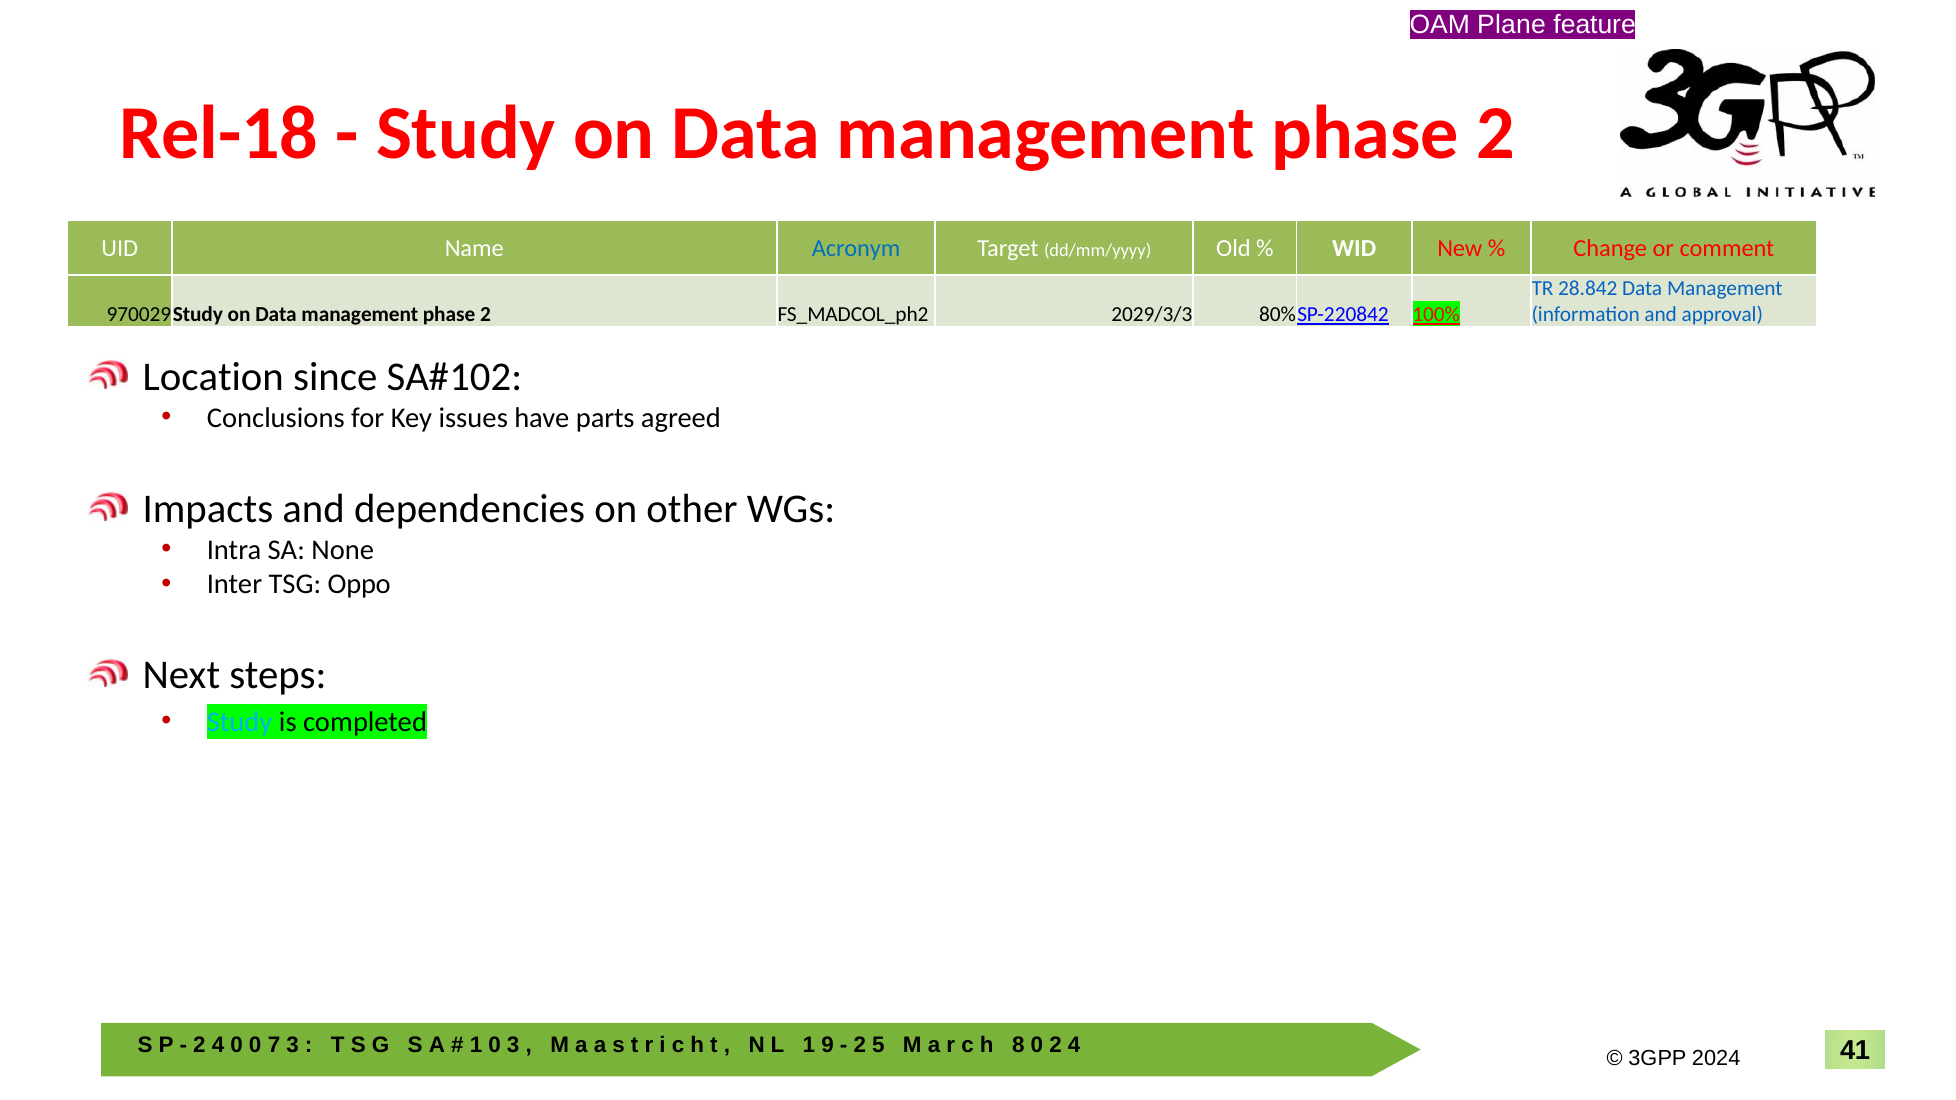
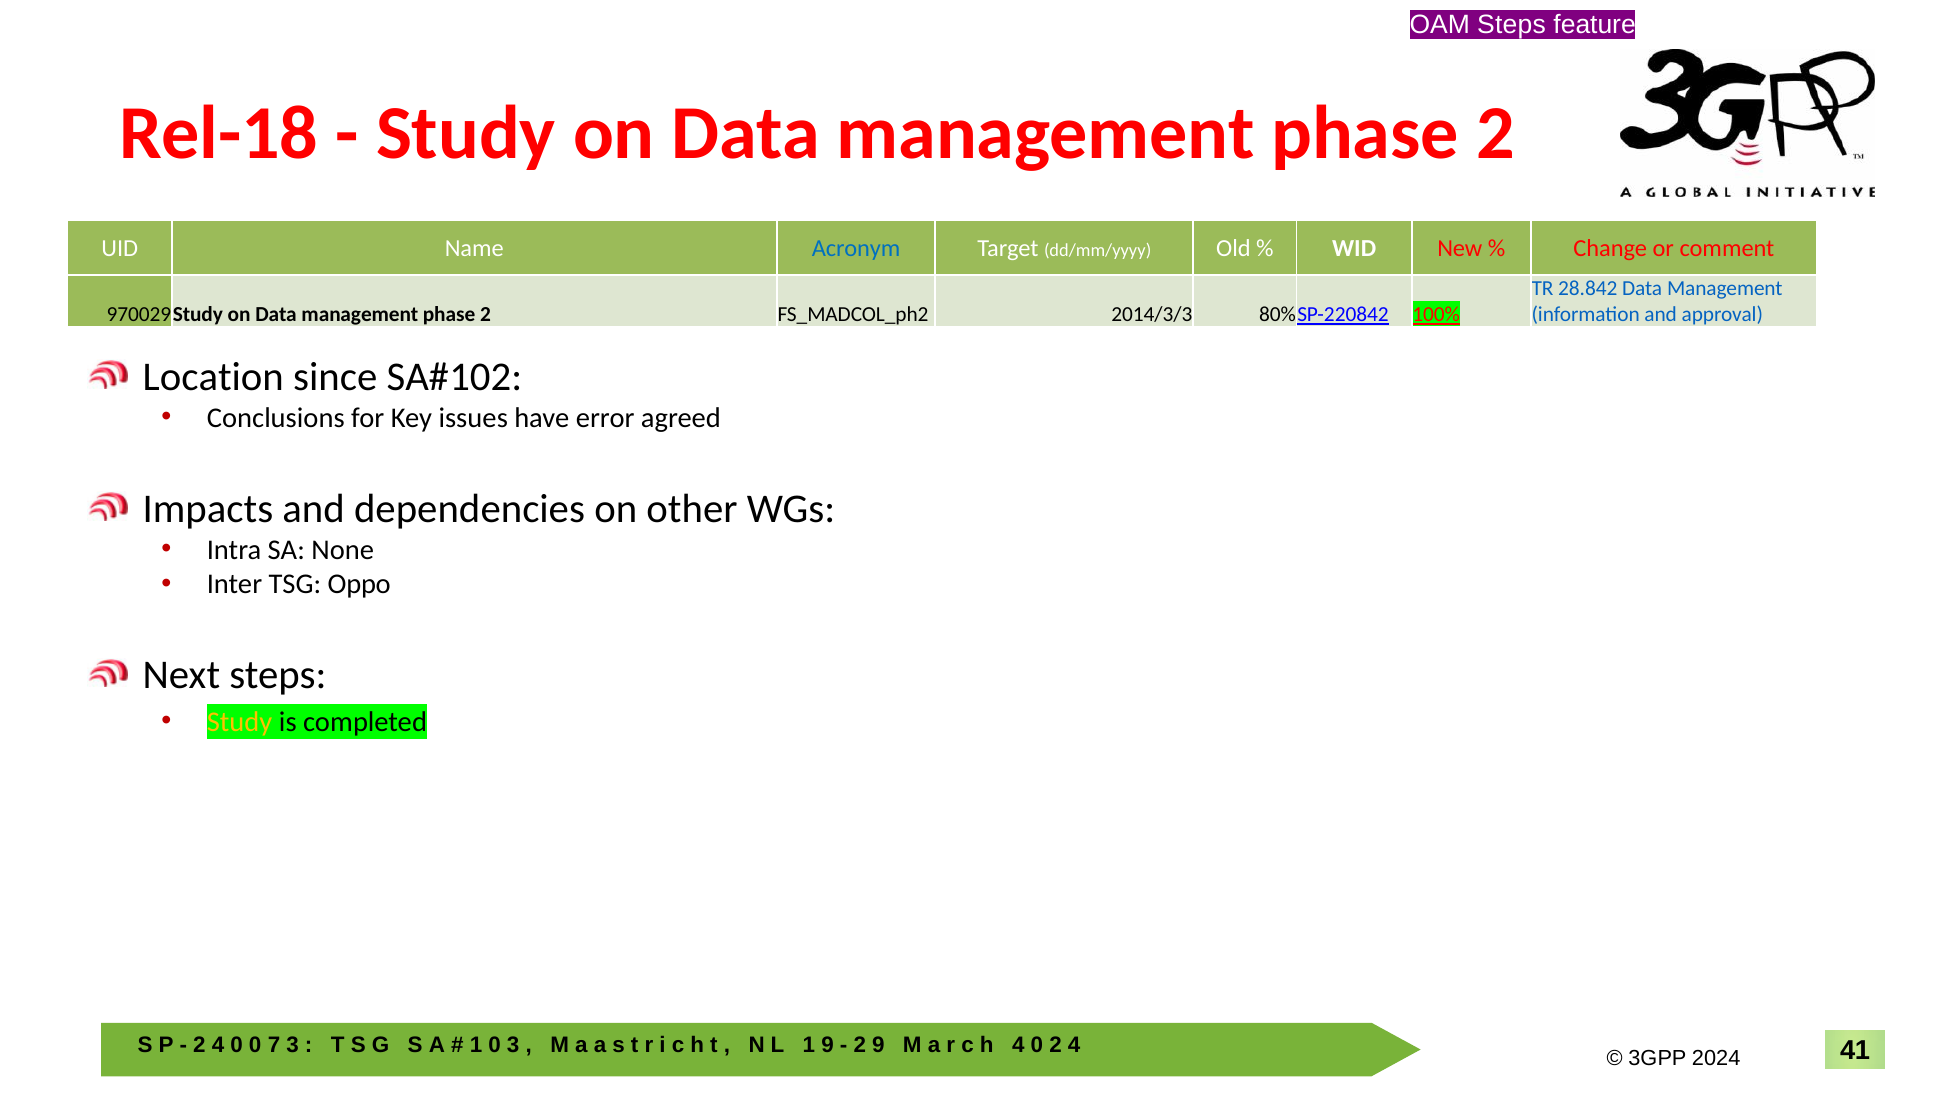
OAM Plane: Plane -> Steps
2029/3/3: 2029/3/3 -> 2014/3/3
parts: parts -> error
Study at (240, 722) colour: light blue -> yellow
2 5: 5 -> 9
8 at (1018, 1045): 8 -> 4
